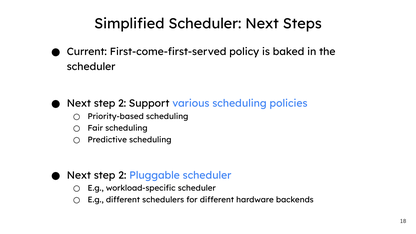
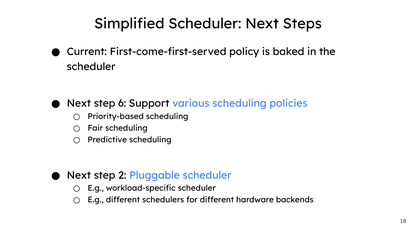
2 at (122, 104): 2 -> 6
